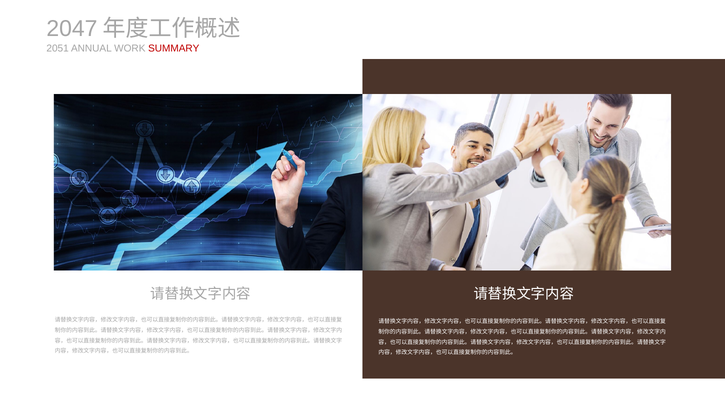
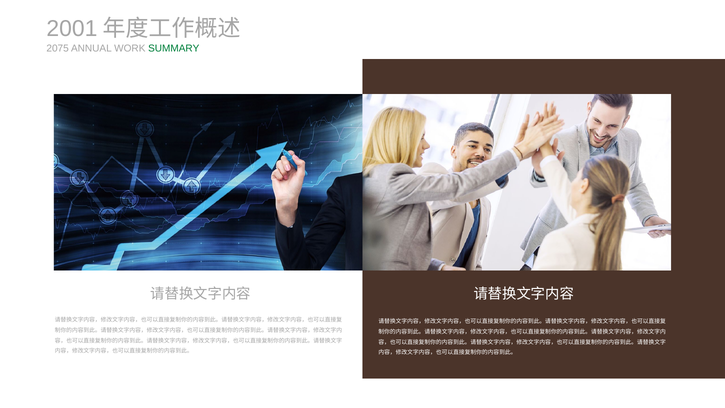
2047: 2047 -> 2001
2051: 2051 -> 2075
SUMMARY colour: red -> green
